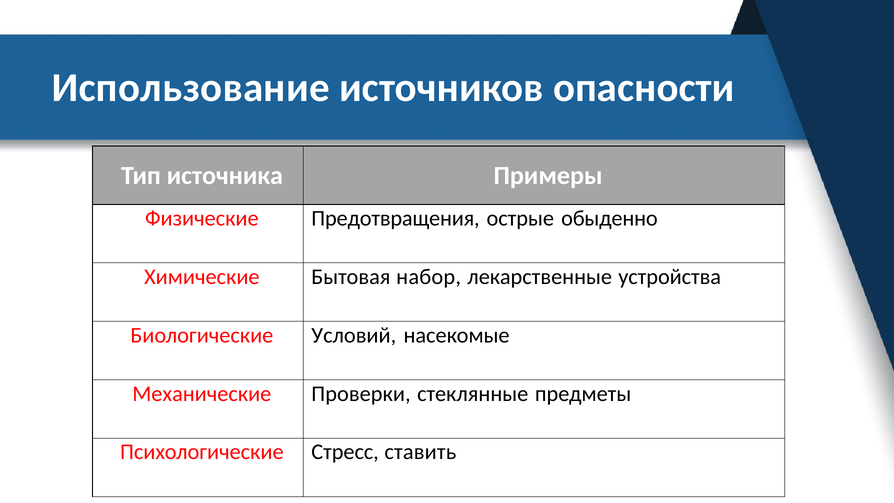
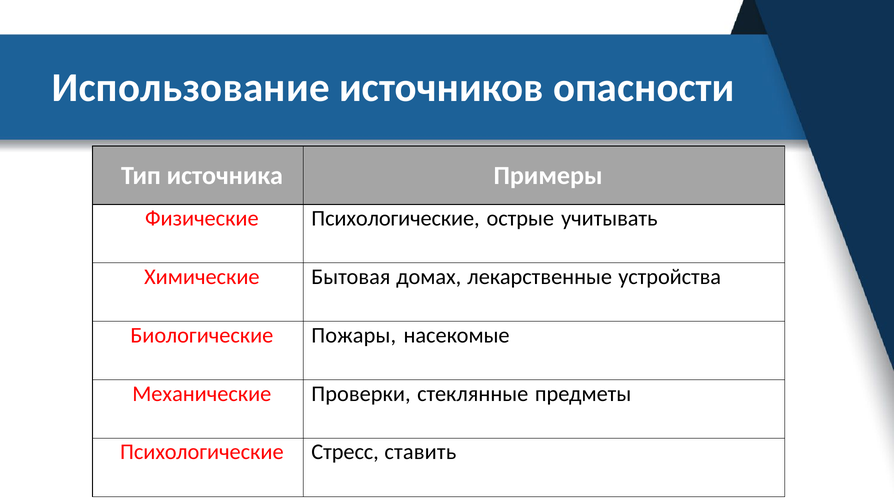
Физические Предотвращения: Предотвращения -> Психологические
обыденно: обыденно -> учитывать
набор: набор -> домах
Условий: Условий -> Пожары
